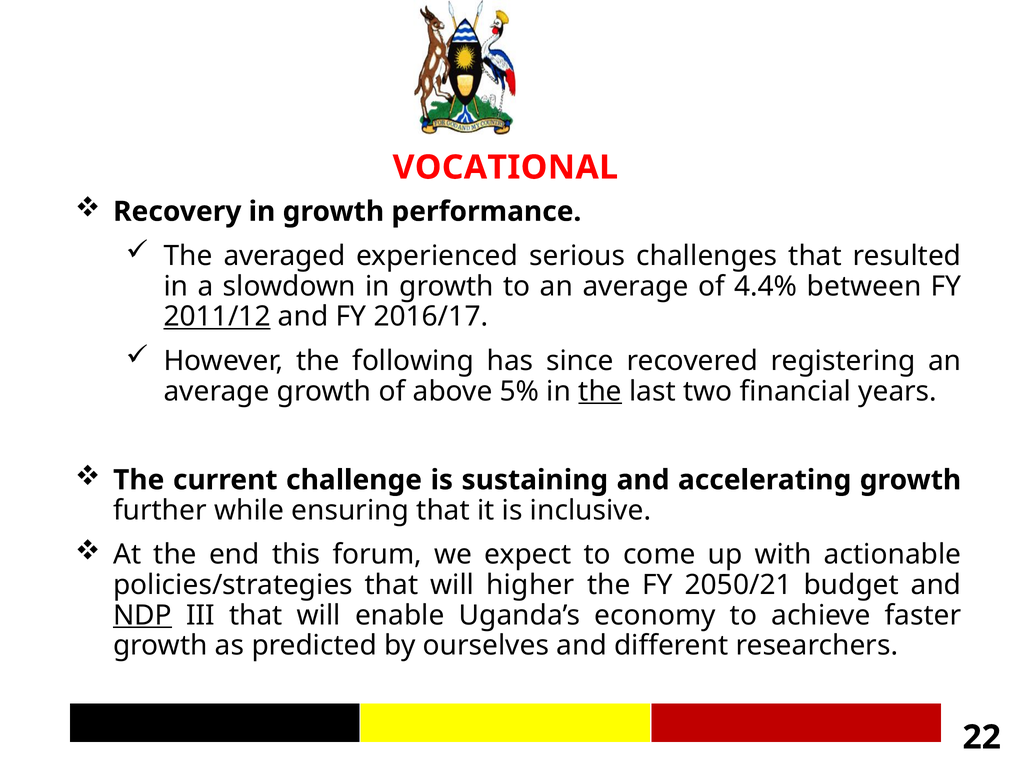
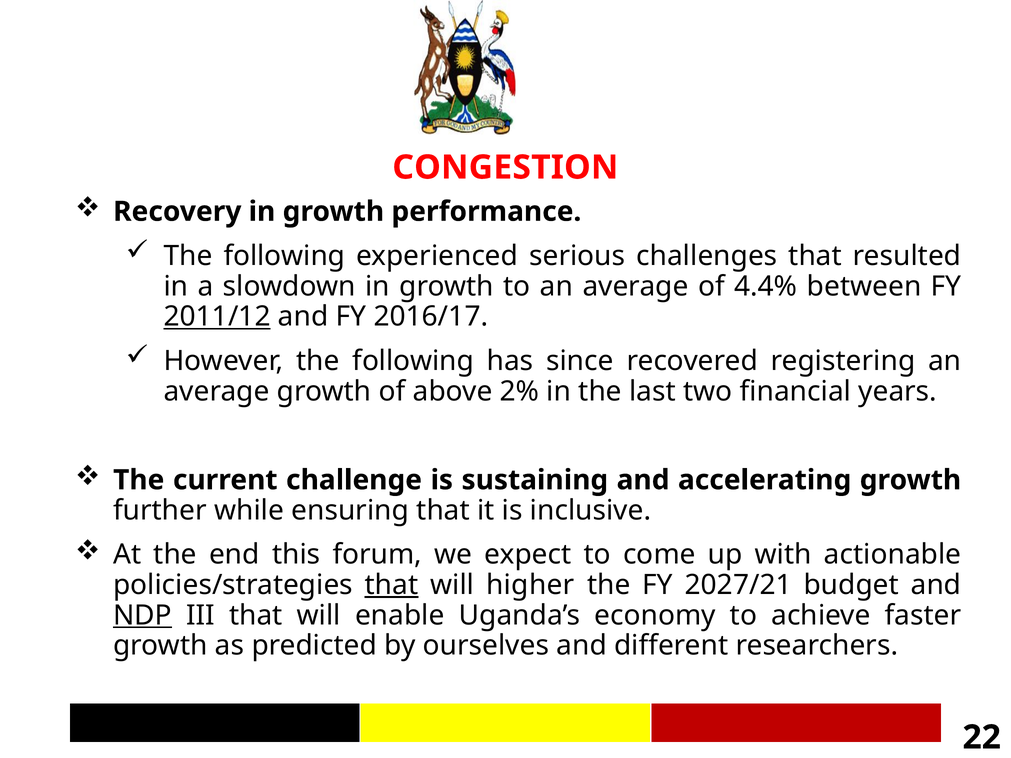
VOCATIONAL: VOCATIONAL -> CONGESTION
averaged at (284, 256): averaged -> following
5%: 5% -> 2%
the at (600, 391) underline: present -> none
that at (391, 585) underline: none -> present
2050/21: 2050/21 -> 2027/21
